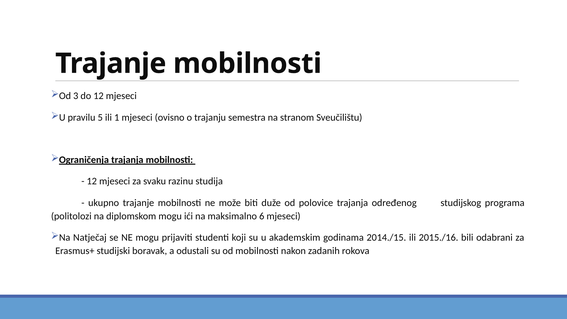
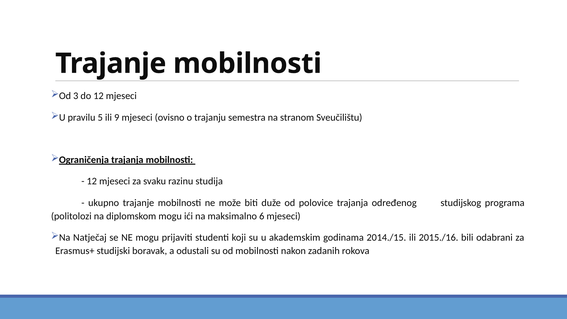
1: 1 -> 9
